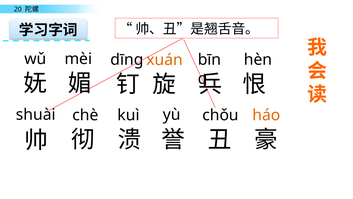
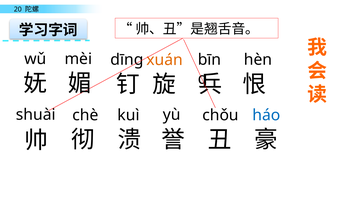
háo colour: orange -> blue
